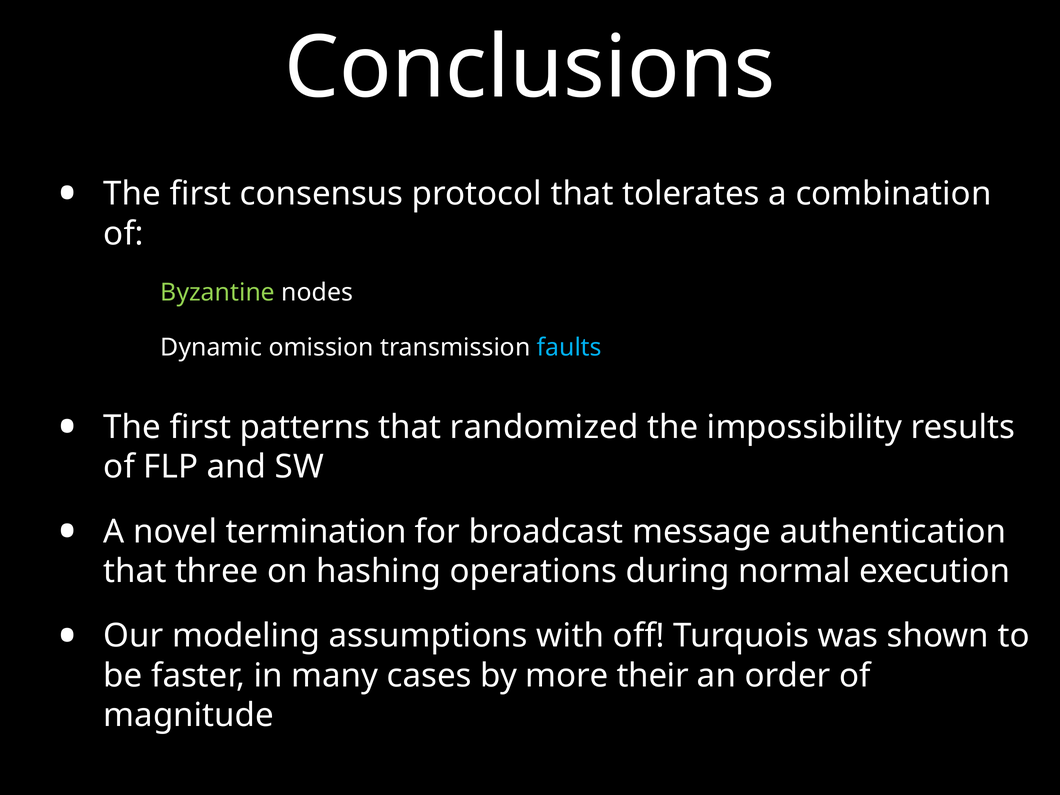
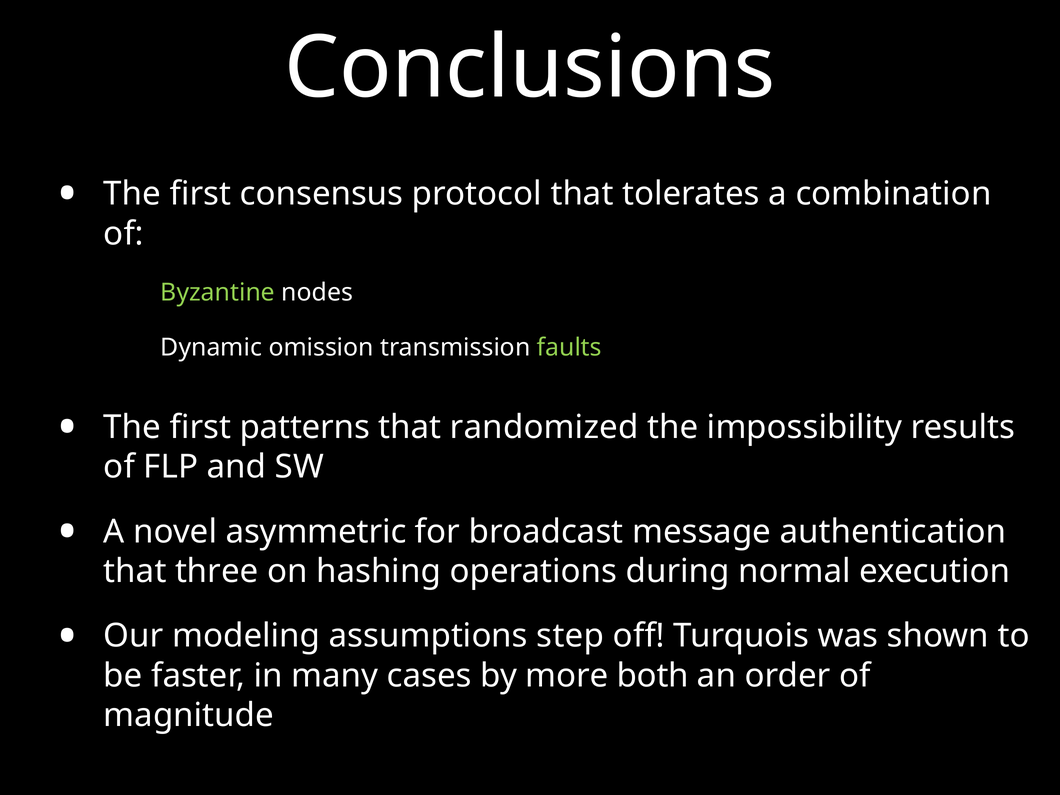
faults colour: light blue -> light green
termination: termination -> asymmetric
with: with -> step
their: their -> both
